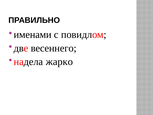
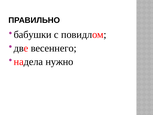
именами: именами -> бабушки
жарко: жарко -> нужно
